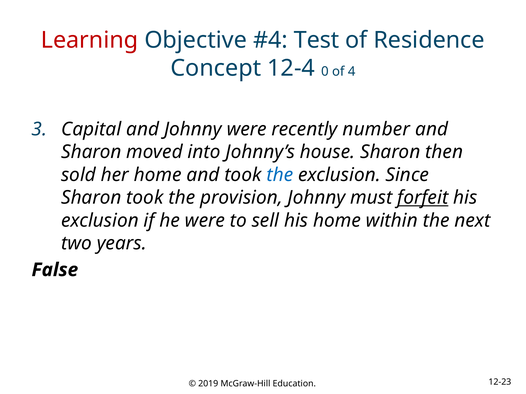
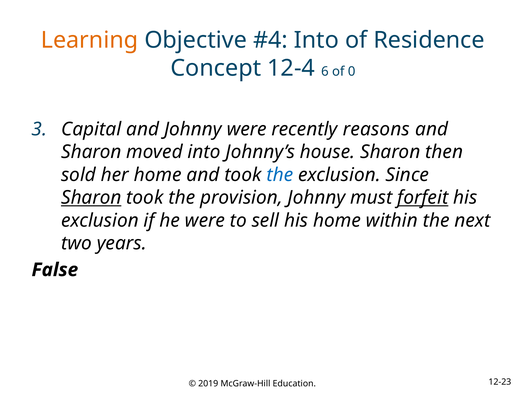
Learning colour: red -> orange
Test at (317, 40): Test -> Into
0: 0 -> 6
4: 4 -> 0
number: number -> reasons
Sharon at (91, 198) underline: none -> present
